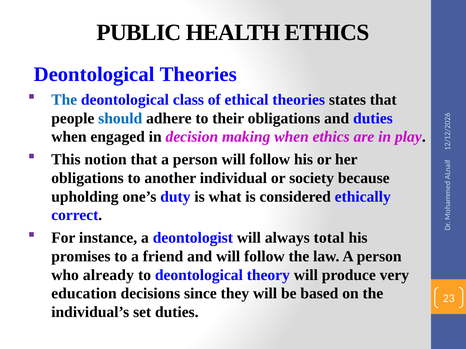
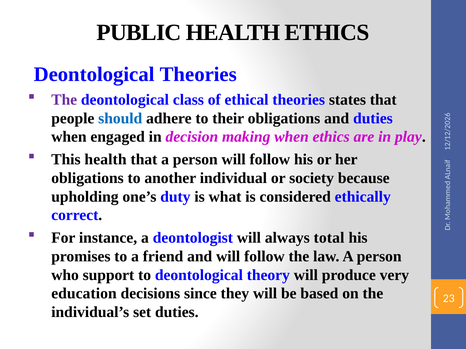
The at (64, 100) colour: blue -> purple
This notion: notion -> health
already: already -> support
